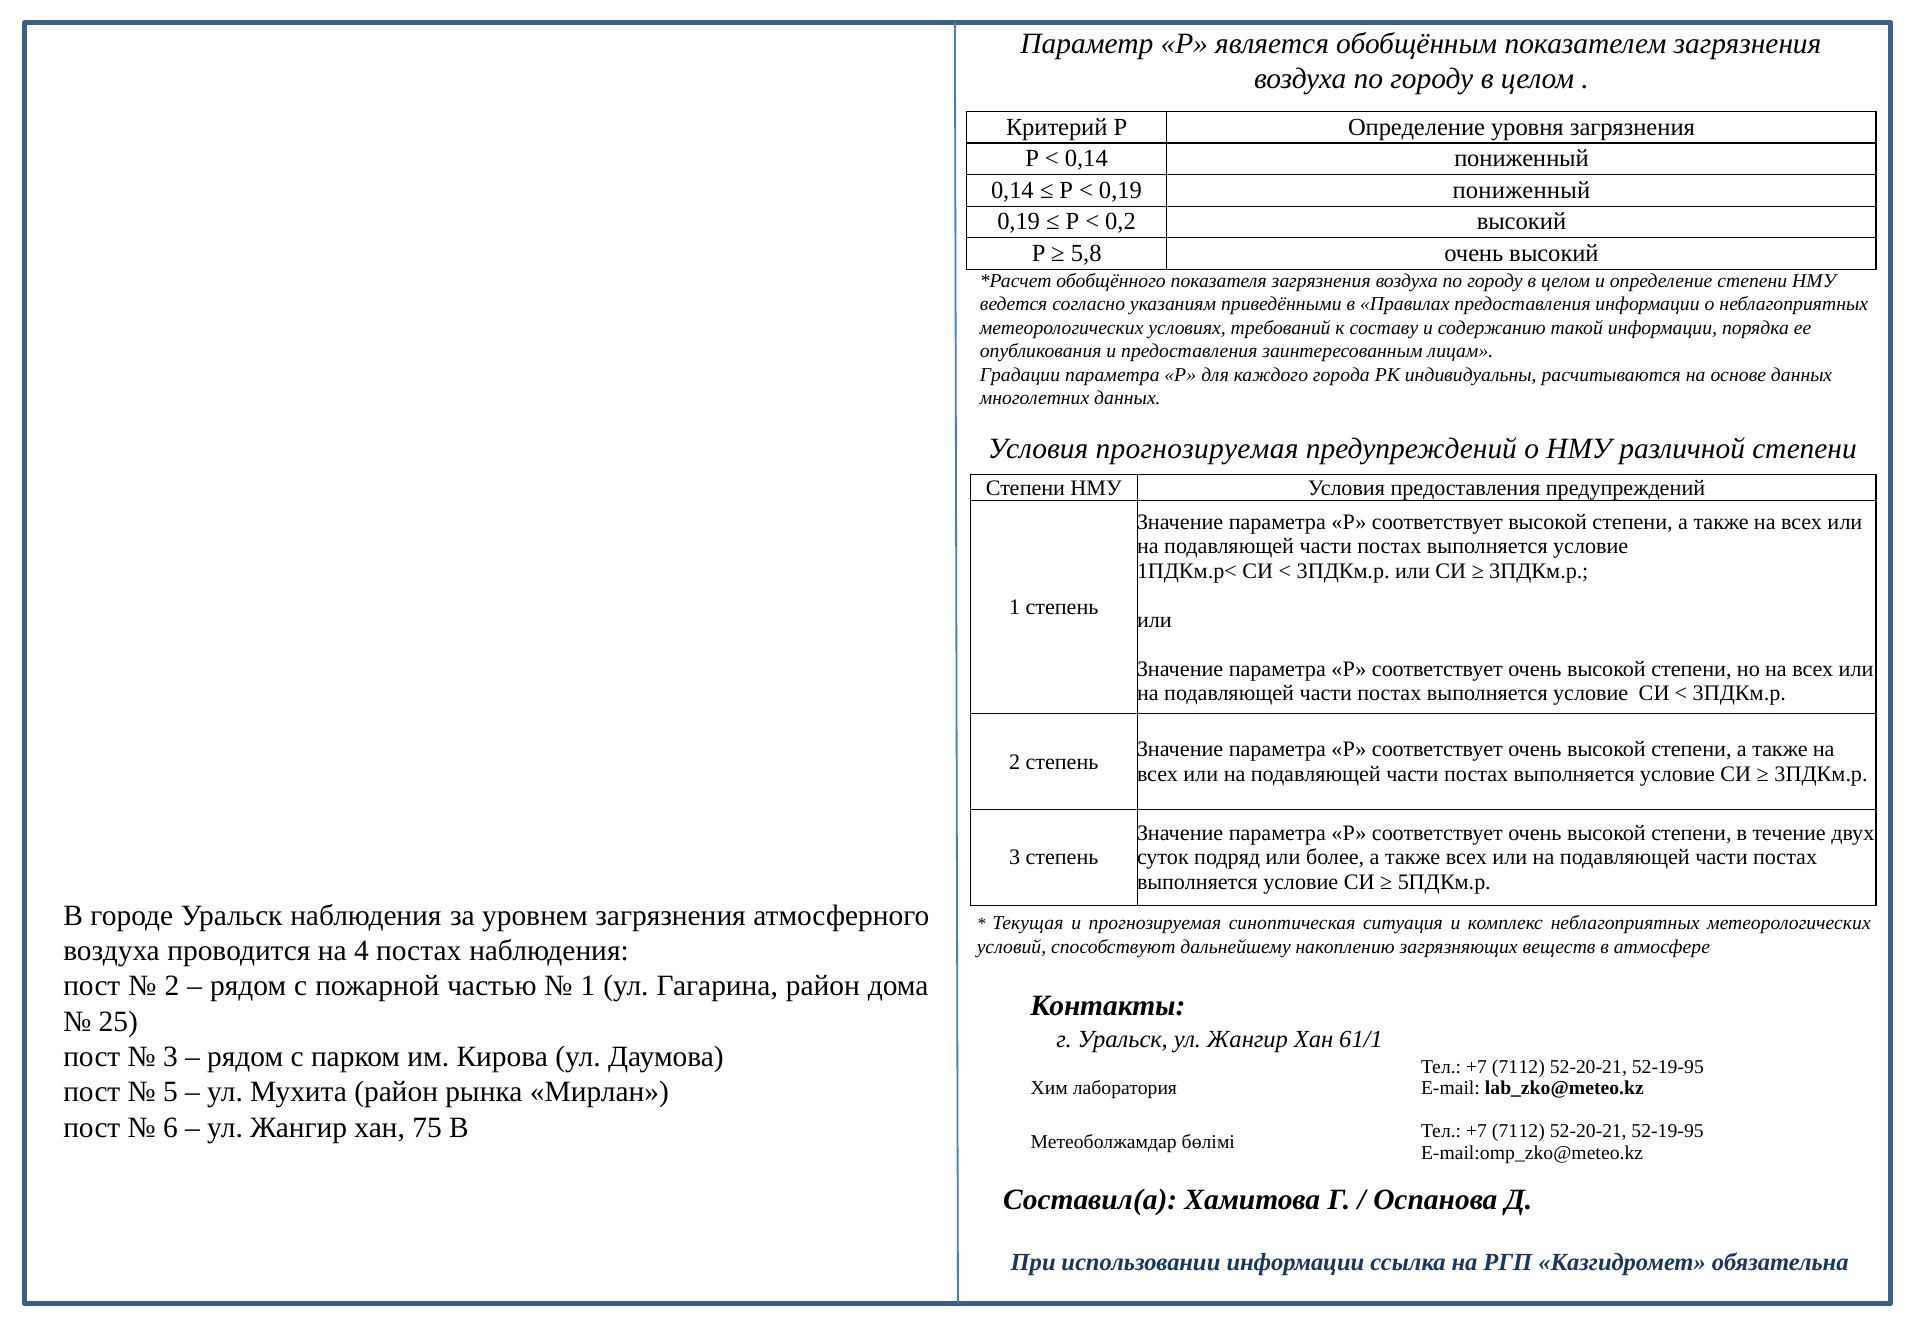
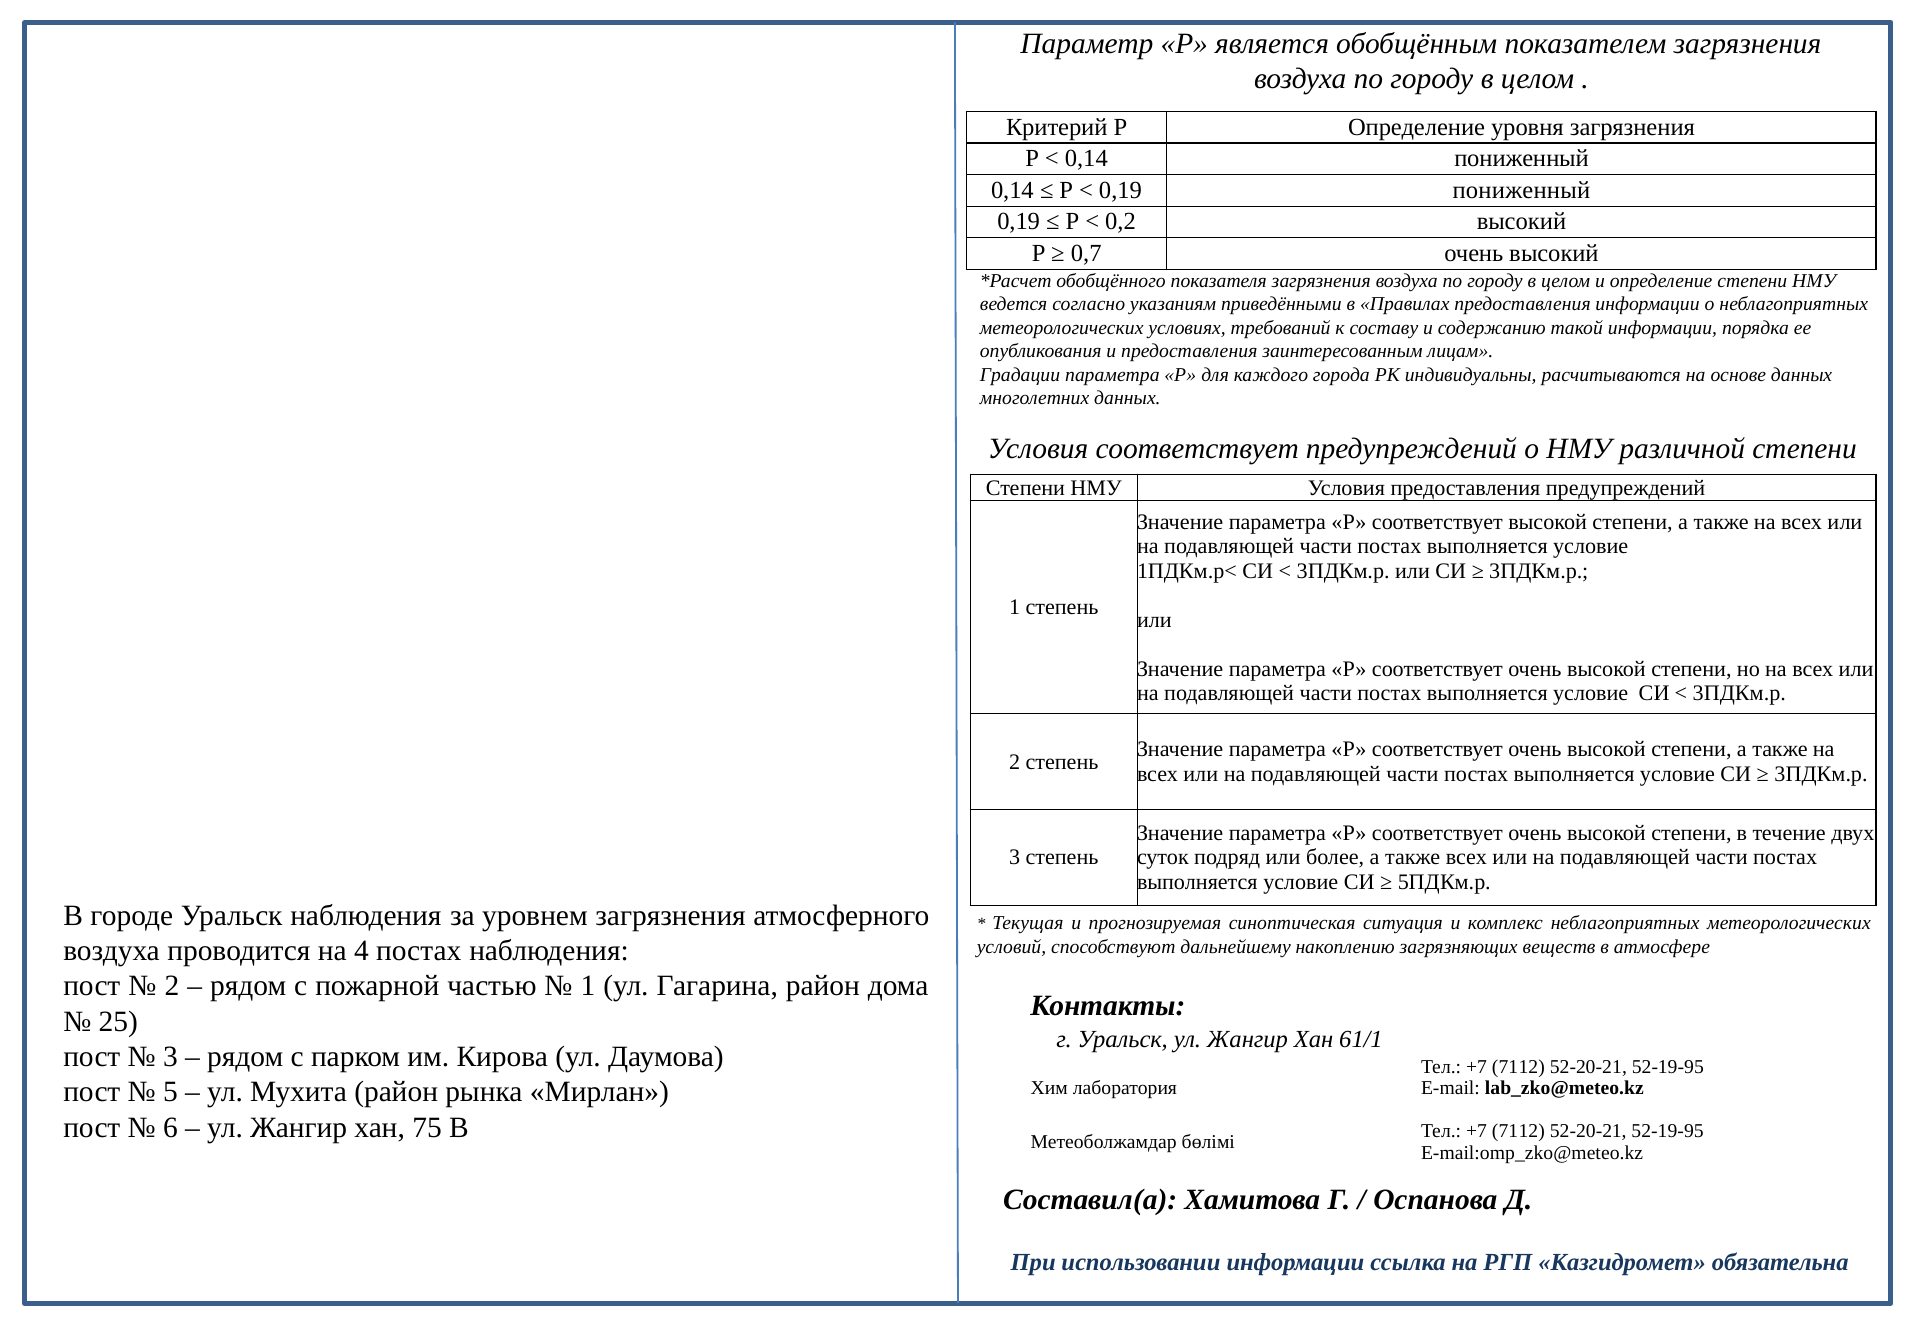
5,8: 5,8 -> 0,7
Условия прогнозируемая: прогнозируемая -> соответствует
